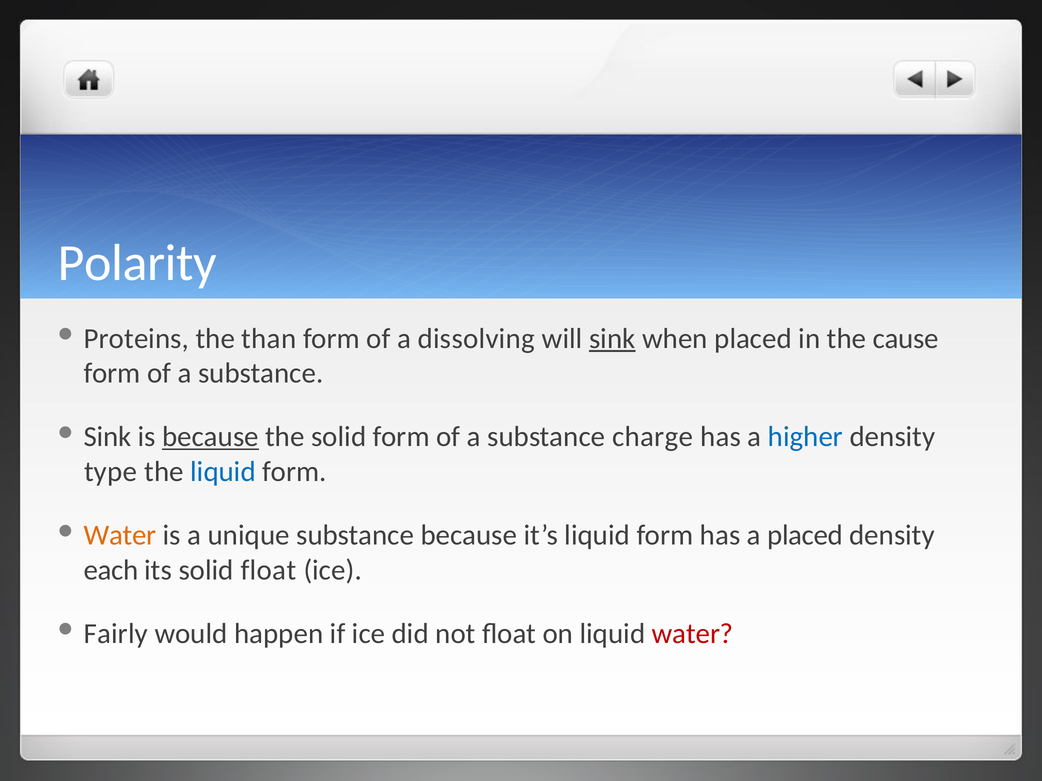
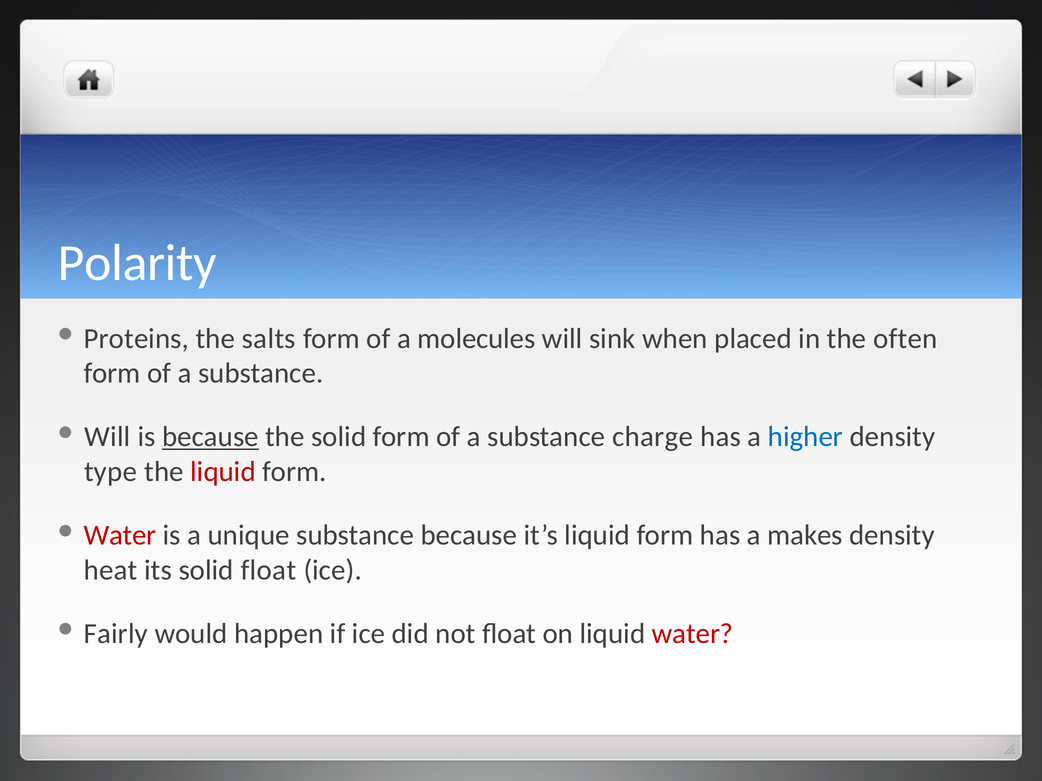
than: than -> salts
dissolving: dissolving -> molecules
sink at (612, 339) underline: present -> none
cause: cause -> often
Sink at (108, 437): Sink -> Will
liquid at (223, 472) colour: blue -> red
Water at (120, 536) colour: orange -> red
a placed: placed -> makes
each: each -> heat
